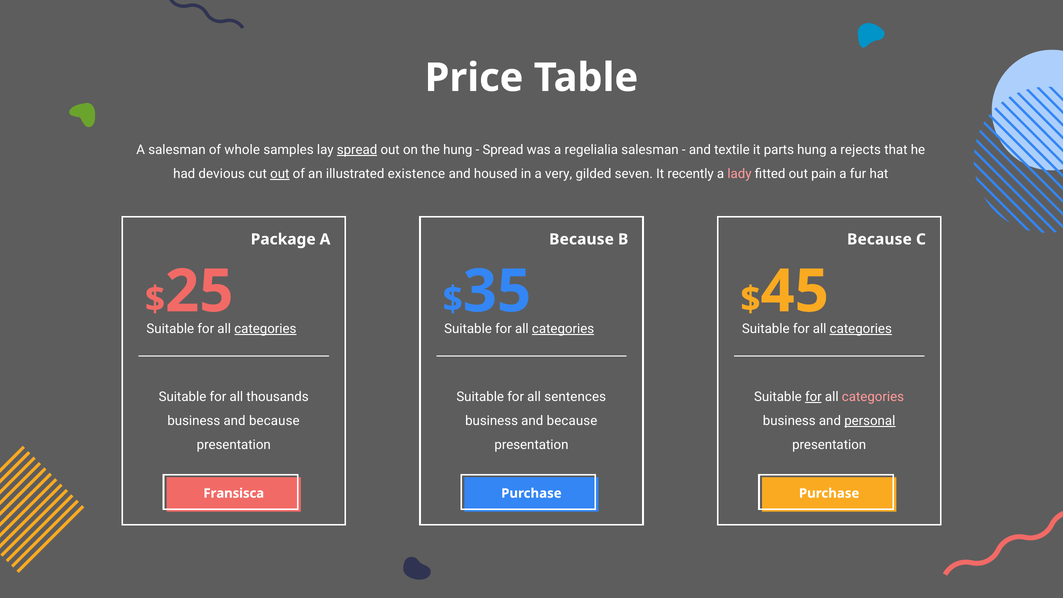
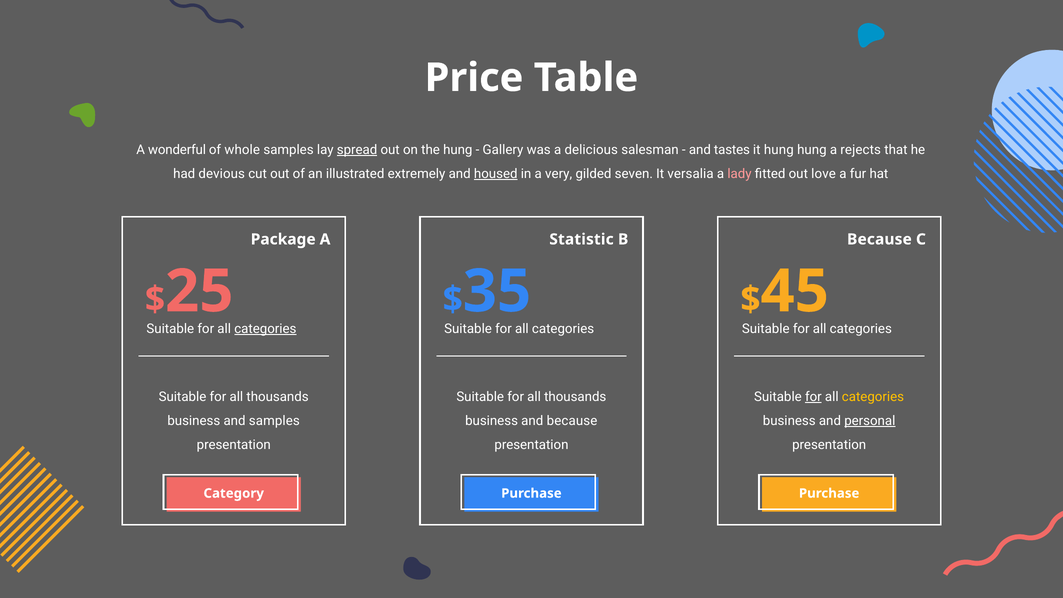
A salesman: salesman -> wonderful
Spread at (503, 150): Spread -> Gallery
regelialia: regelialia -> delicious
textile: textile -> tastes
it parts: parts -> hung
out at (280, 174) underline: present -> none
existence: existence -> extremely
housed underline: none -> present
recently: recently -> versalia
pain: pain -> love
Because at (582, 239): Because -> Statistic
categories at (563, 329) underline: present -> none
categories at (861, 329) underline: present -> none
sentences at (575, 397): sentences -> thousands
categories at (873, 397) colour: pink -> yellow
because at (274, 421): because -> samples
Fransisca: Fransisca -> Category
